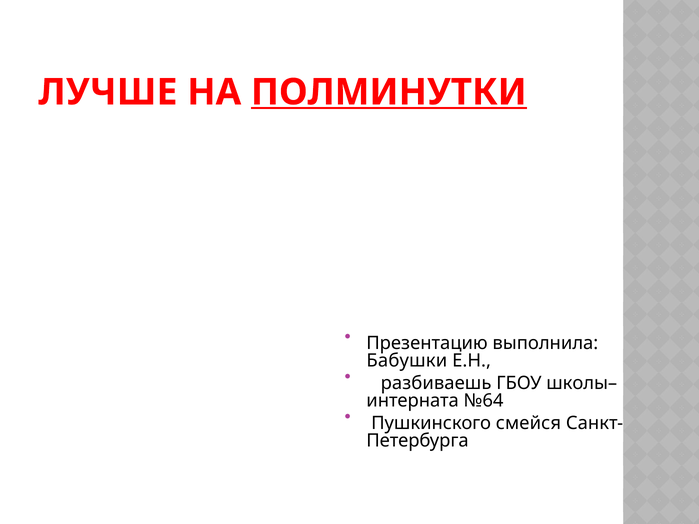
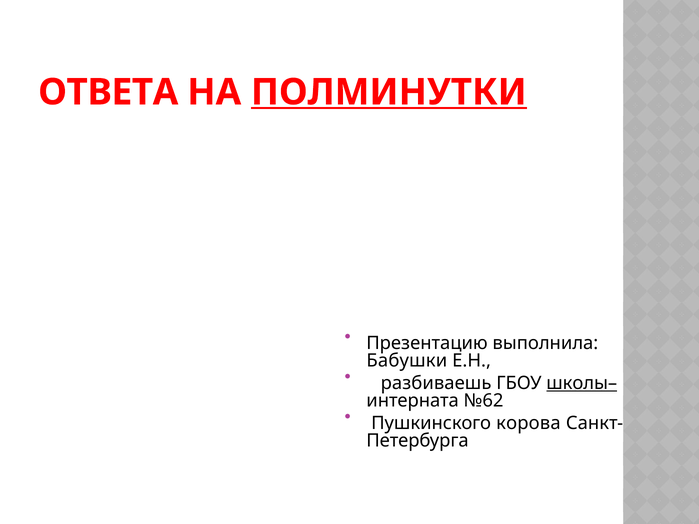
ЛУЧШЕ: ЛУЧШЕ -> ОТВЕТА
школы– underline: none -> present
№64: №64 -> №62
смейся: смейся -> корова
